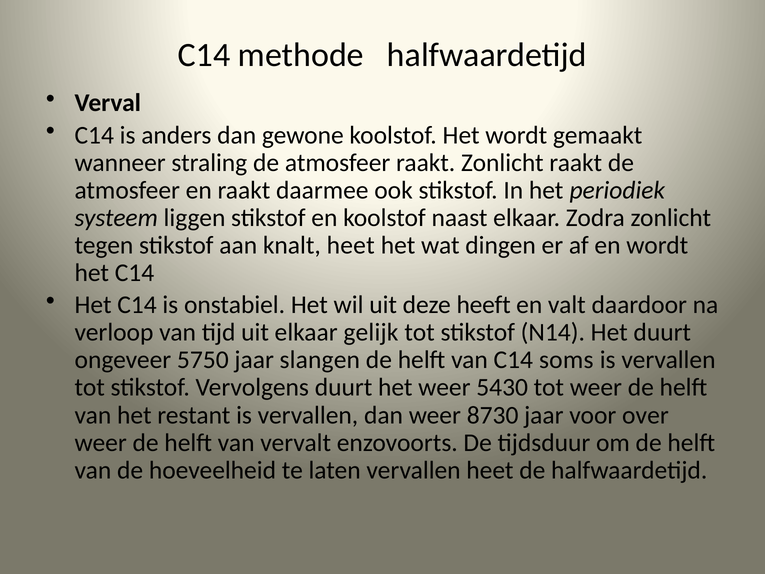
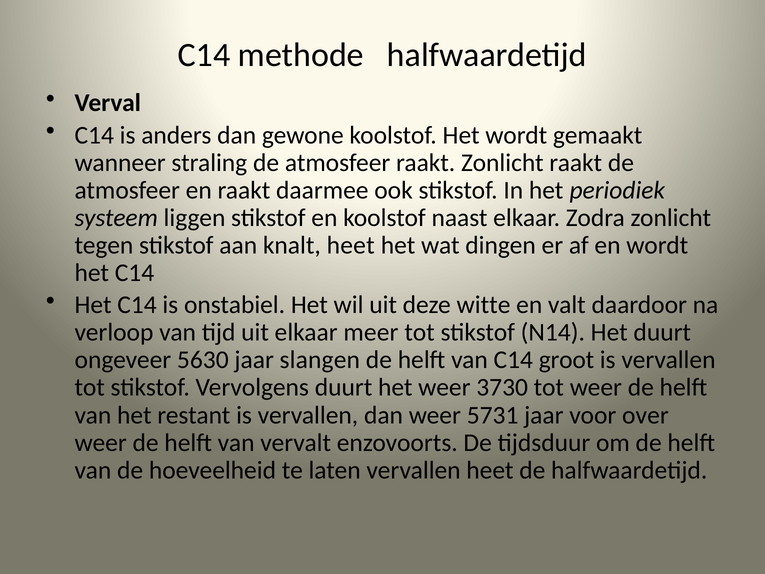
heeft: heeft -> witte
gelijk: gelijk -> meer
5750: 5750 -> 5630
soms: soms -> groot
5430: 5430 -> 3730
8730: 8730 -> 5731
